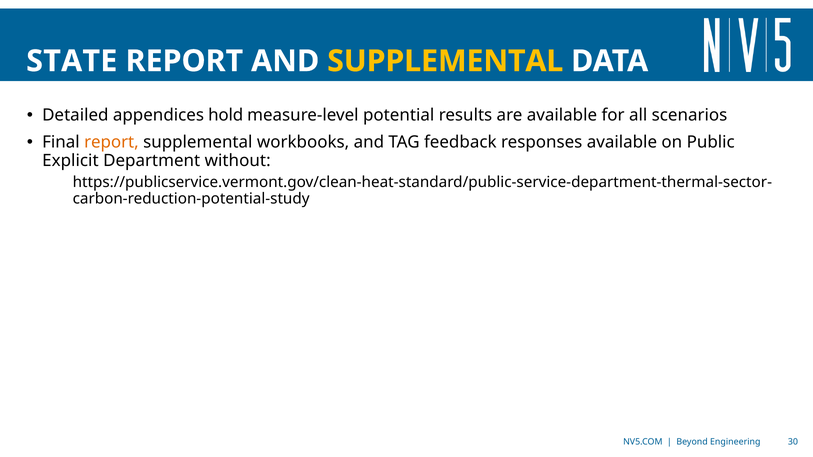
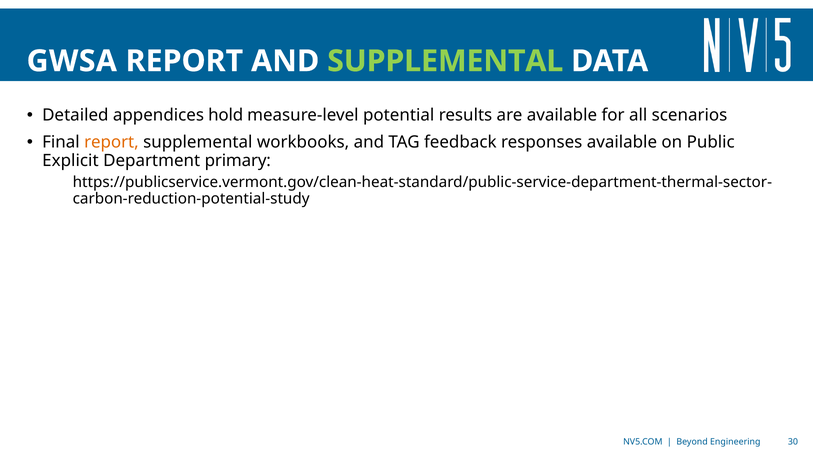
STATE: STATE -> GWSA
SUPPLEMENTAL at (445, 61) colour: yellow -> light green
without: without -> primary
